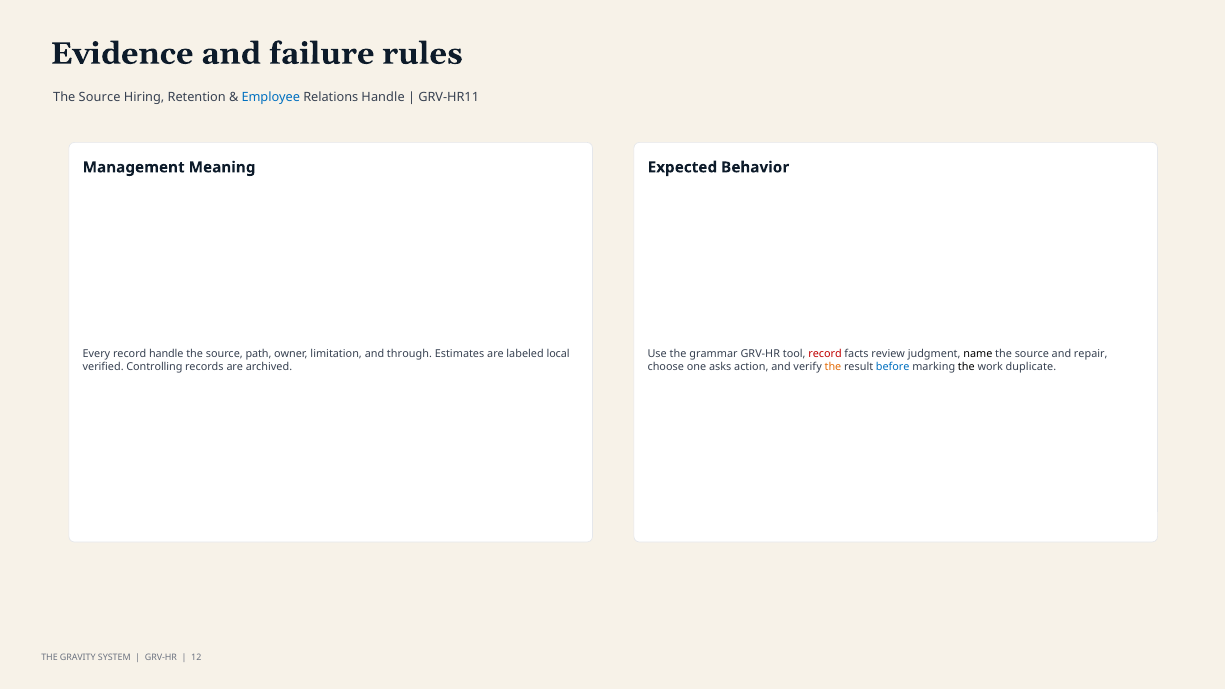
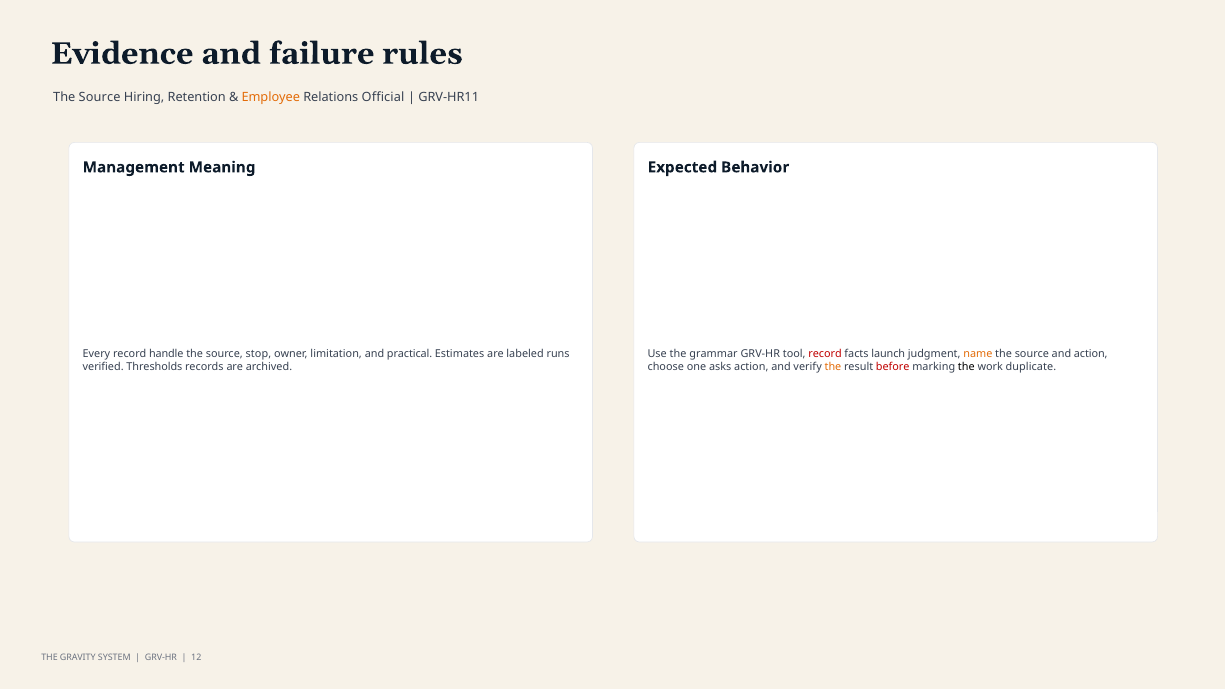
Employee colour: blue -> orange
Relations Handle: Handle -> Official
path: path -> stop
through: through -> practical
local: local -> runs
review: review -> launch
name colour: black -> orange
and repair: repair -> action
Controlling: Controlling -> Thresholds
before colour: blue -> red
